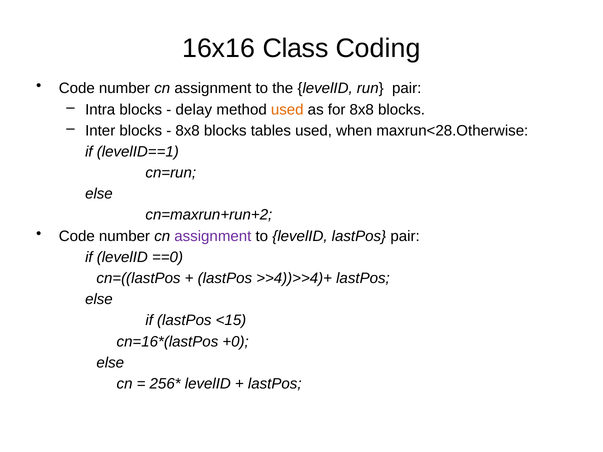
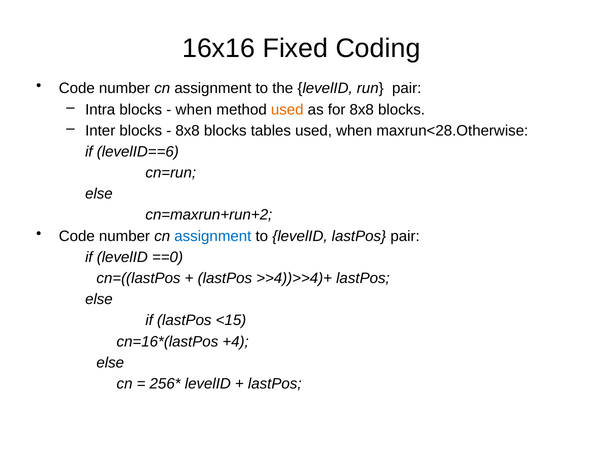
Class: Class -> Fixed
delay at (194, 110): delay -> when
levelID==1: levelID==1 -> levelID==6
assignment at (213, 236) colour: purple -> blue
+0: +0 -> +4
